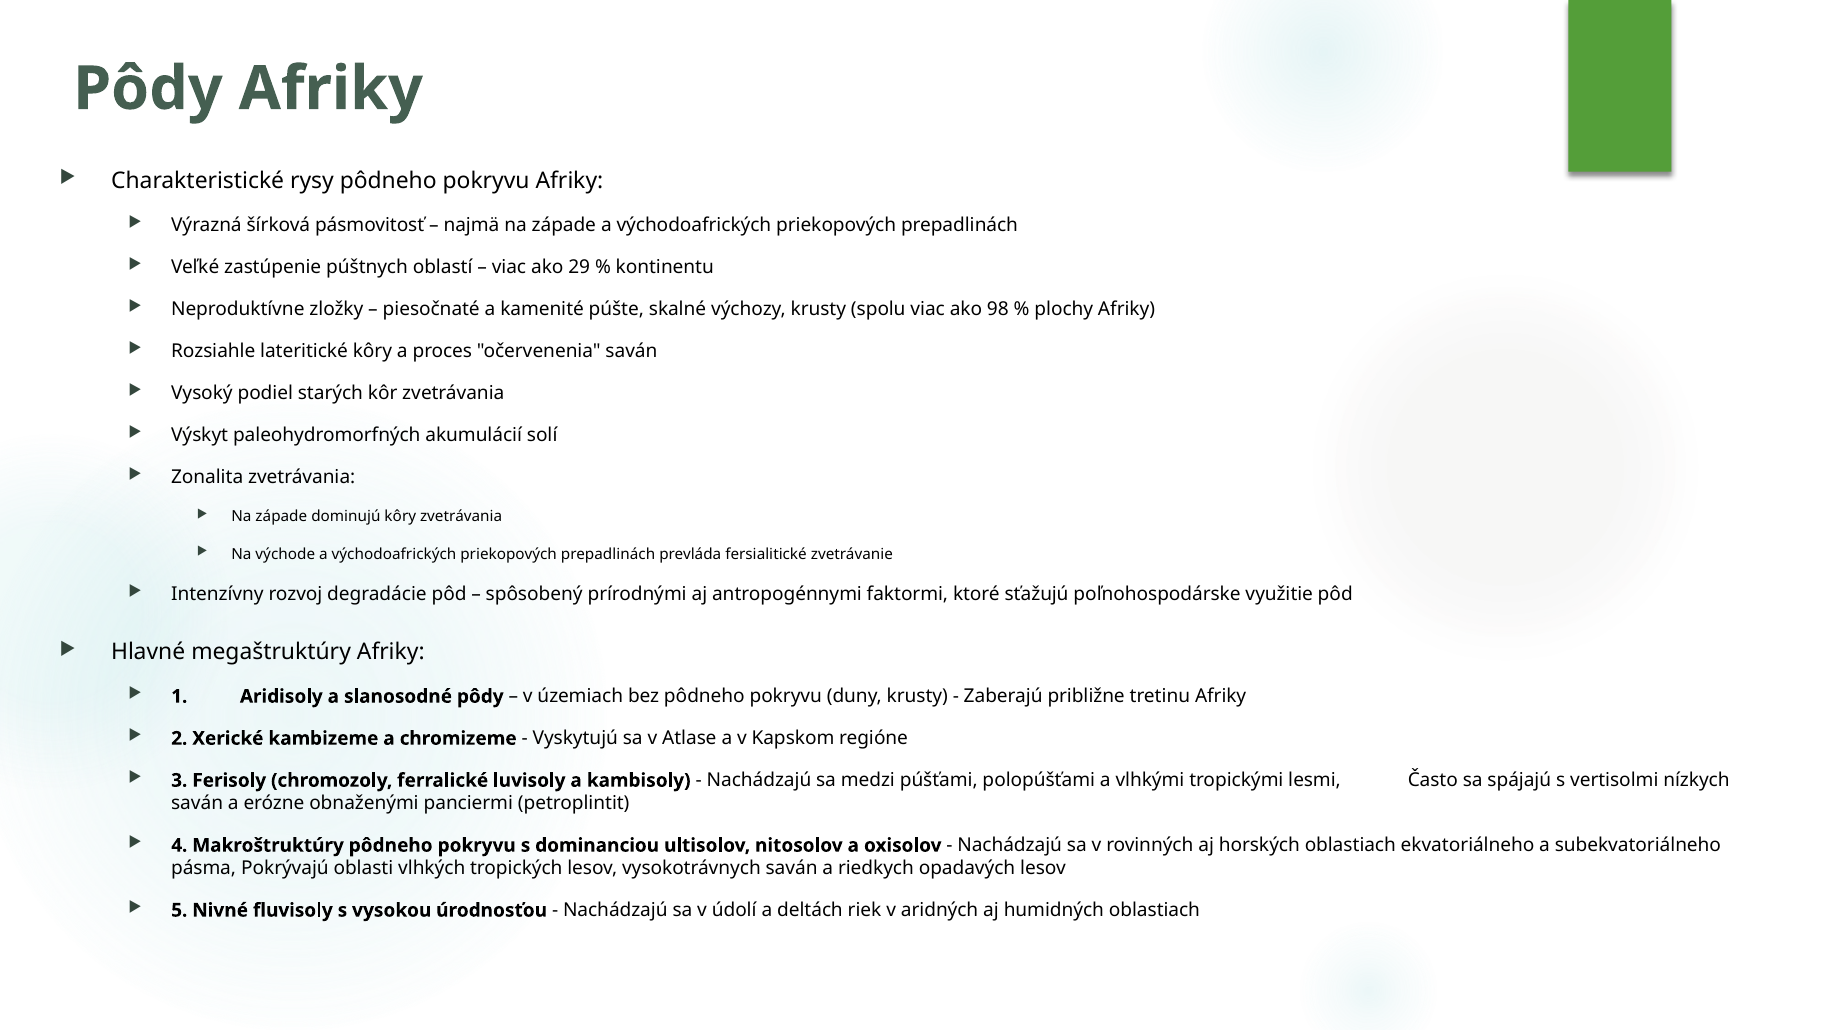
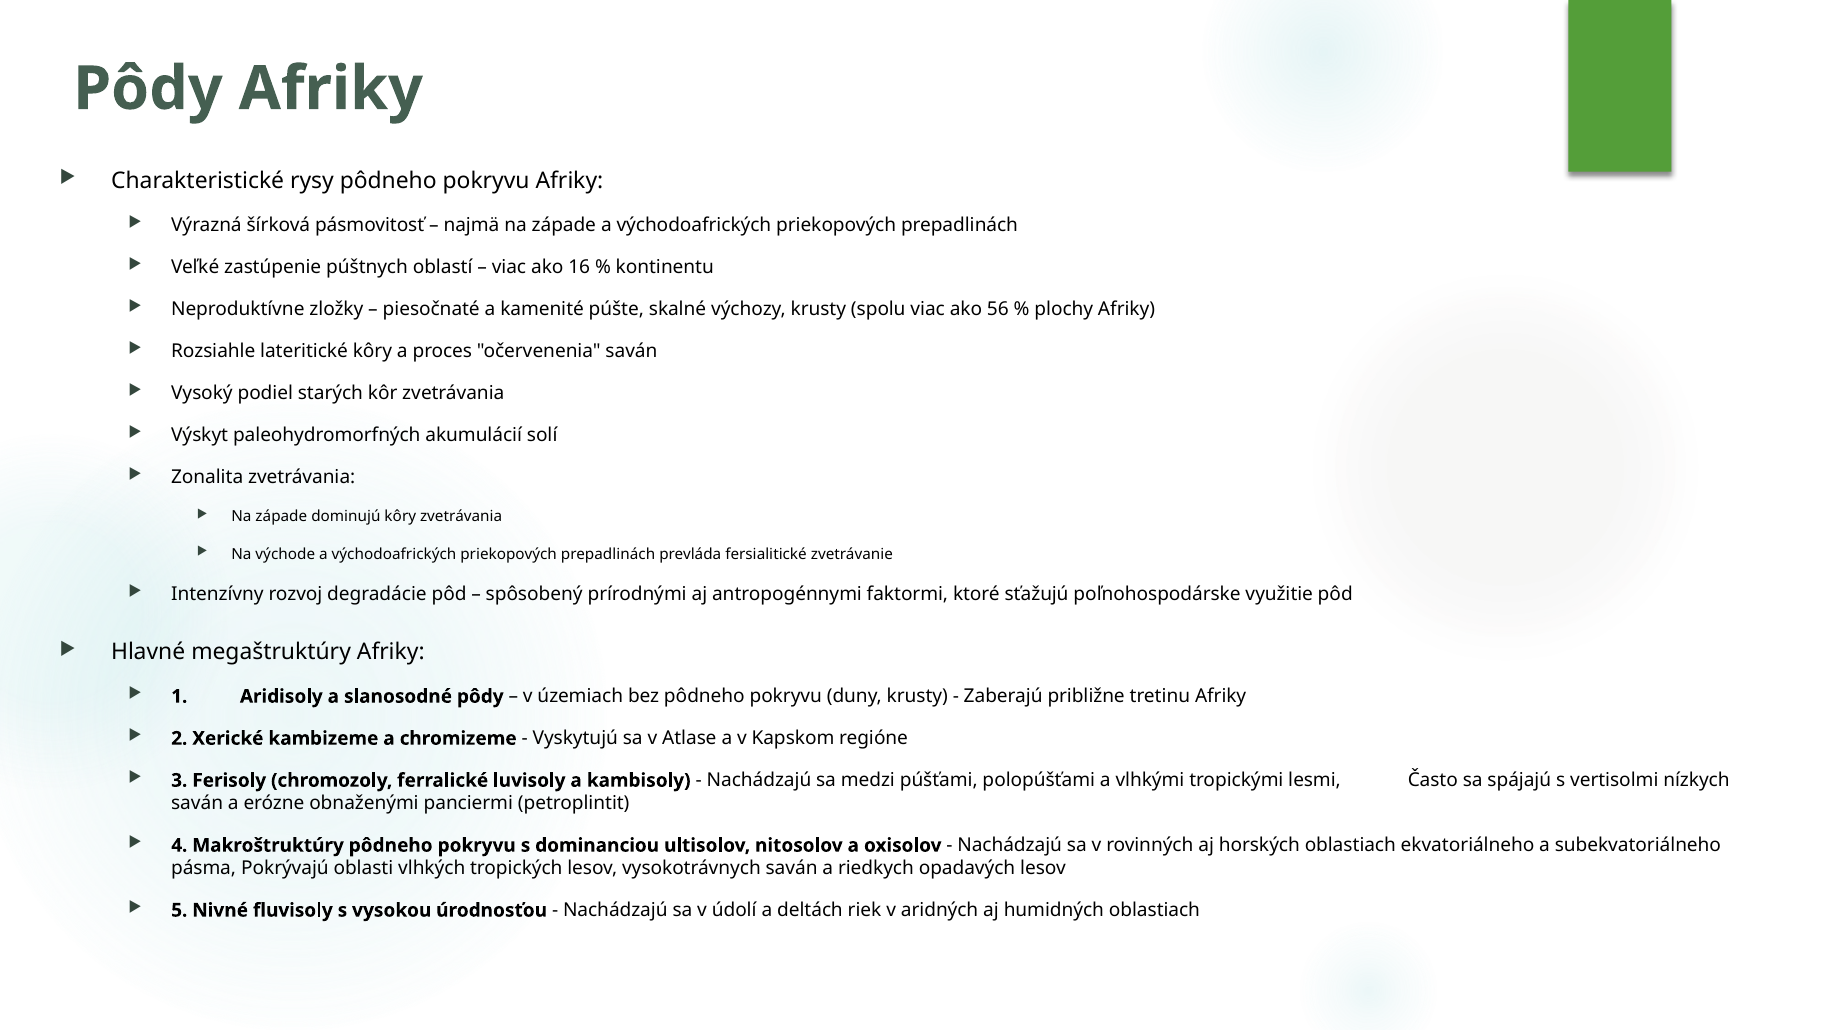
29: 29 -> 16
98: 98 -> 56
